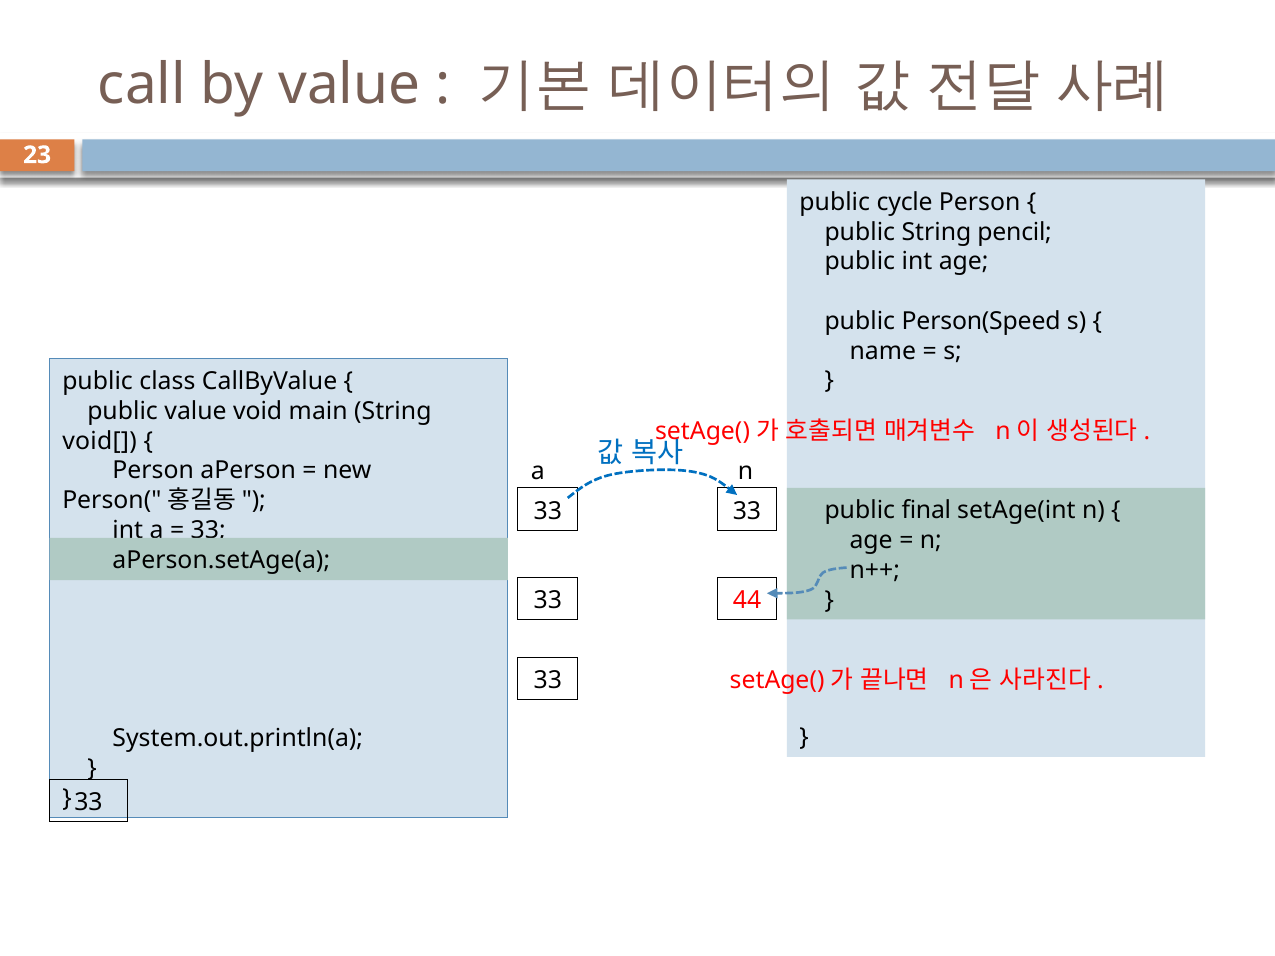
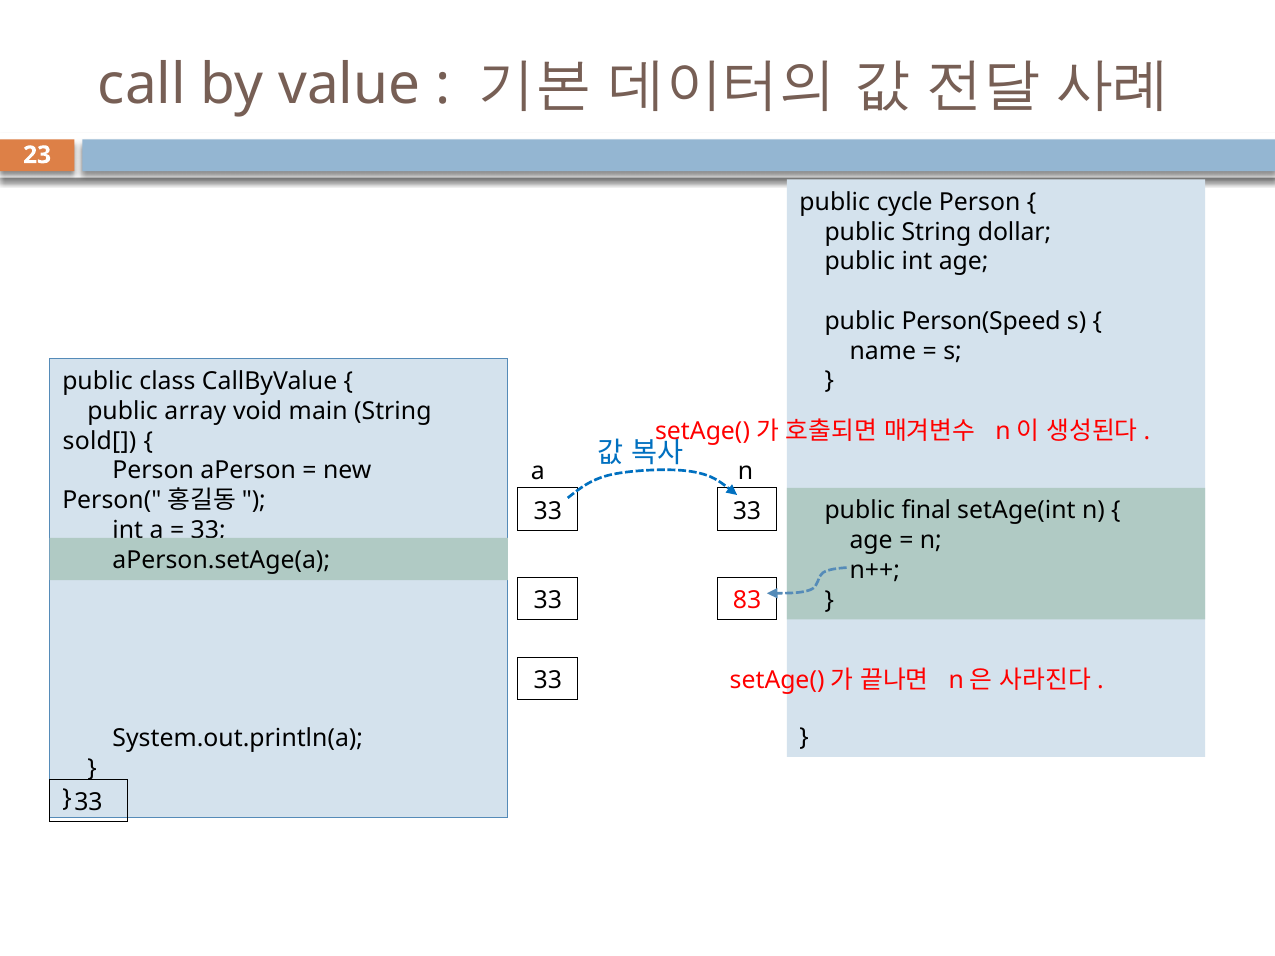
pencil: pencil -> dollar
public value: value -> array
void[: void[ -> sold[
44: 44 -> 83
